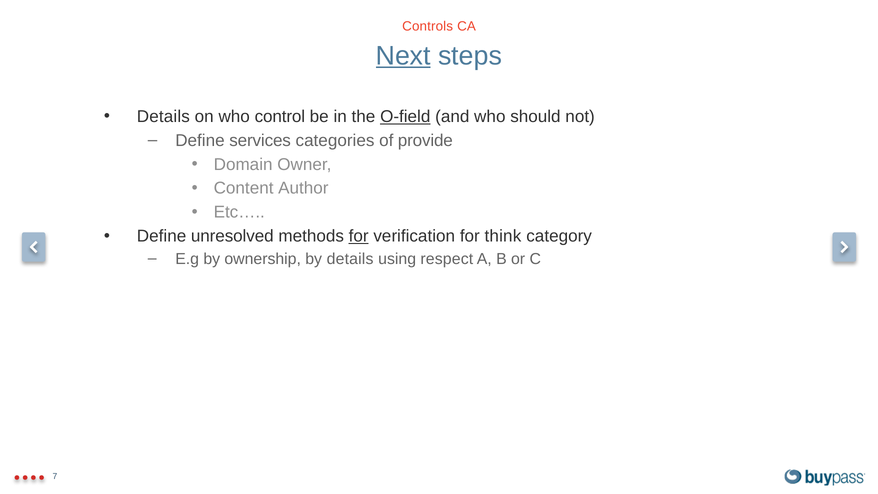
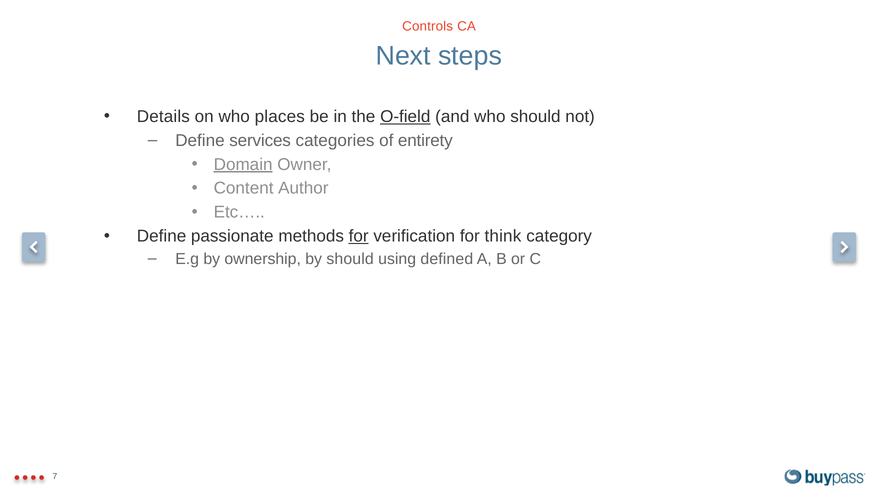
Next underline: present -> none
control: control -> places
provide: provide -> entirety
Domain underline: none -> present
unresolved: unresolved -> passionate
by details: details -> should
respect: respect -> defined
